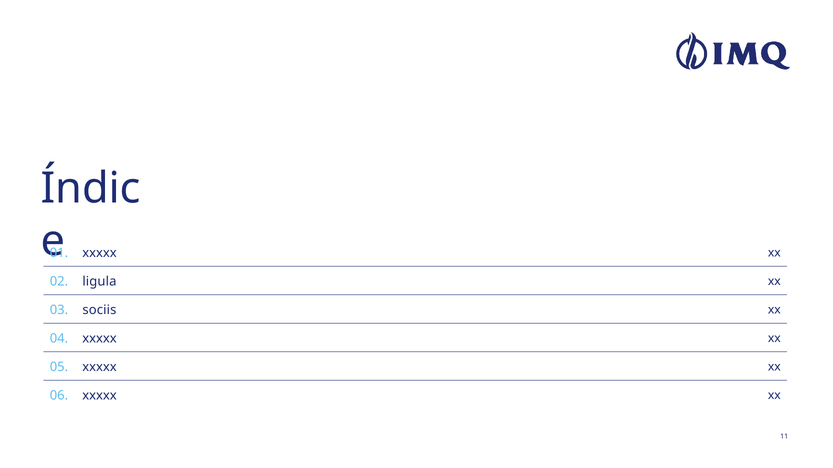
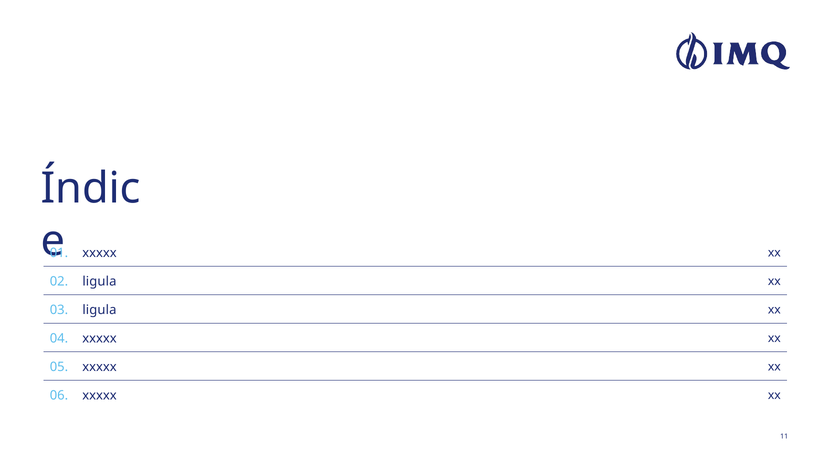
03 sociis: sociis -> ligula
